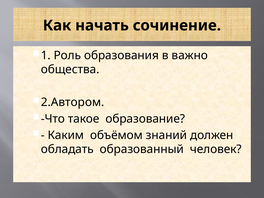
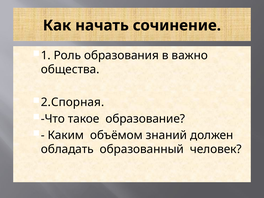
2.Автором: 2.Автором -> 2.Спорная
